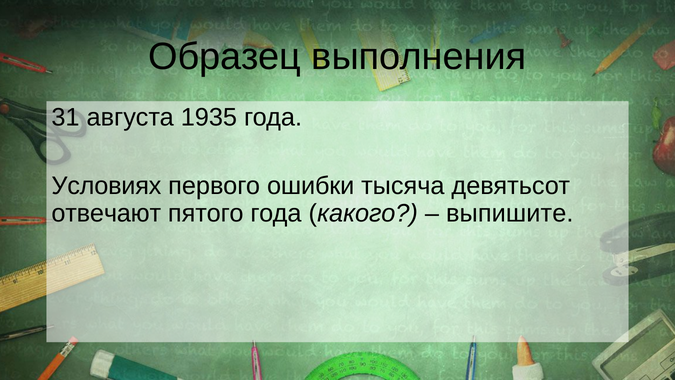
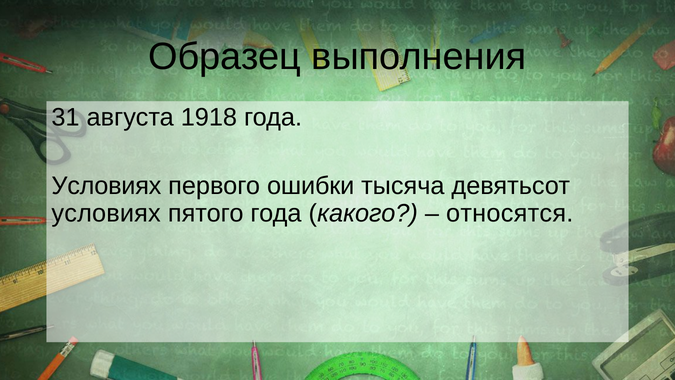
1935: 1935 -> 1918
отвечают at (106, 213): отвечают -> условиях
выпишите: выпишите -> относятся
